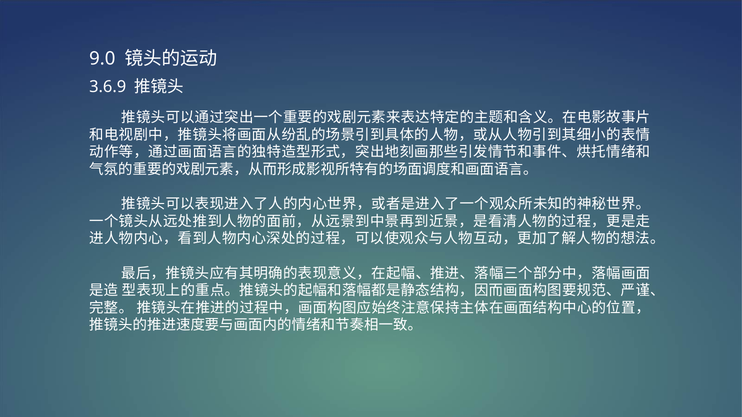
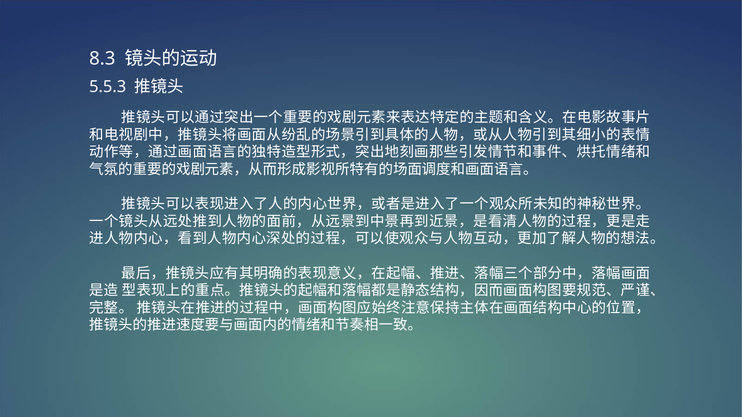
9.0: 9.0 -> 8.3
3.6.9: 3.6.9 -> 5.5.3
